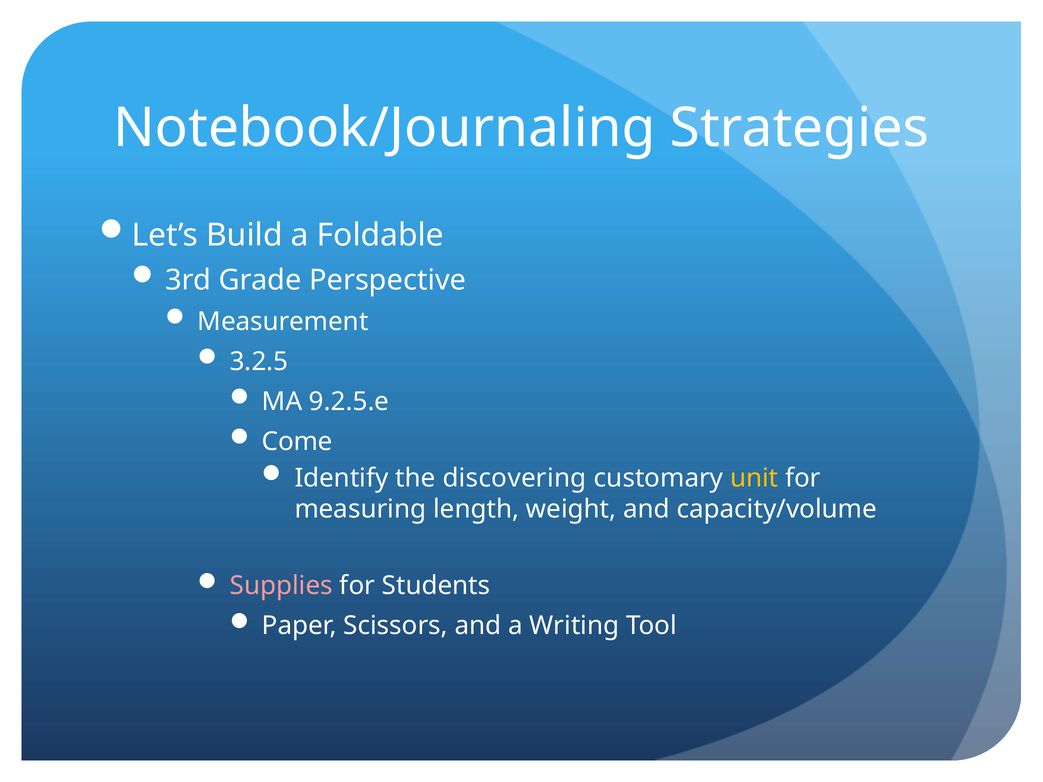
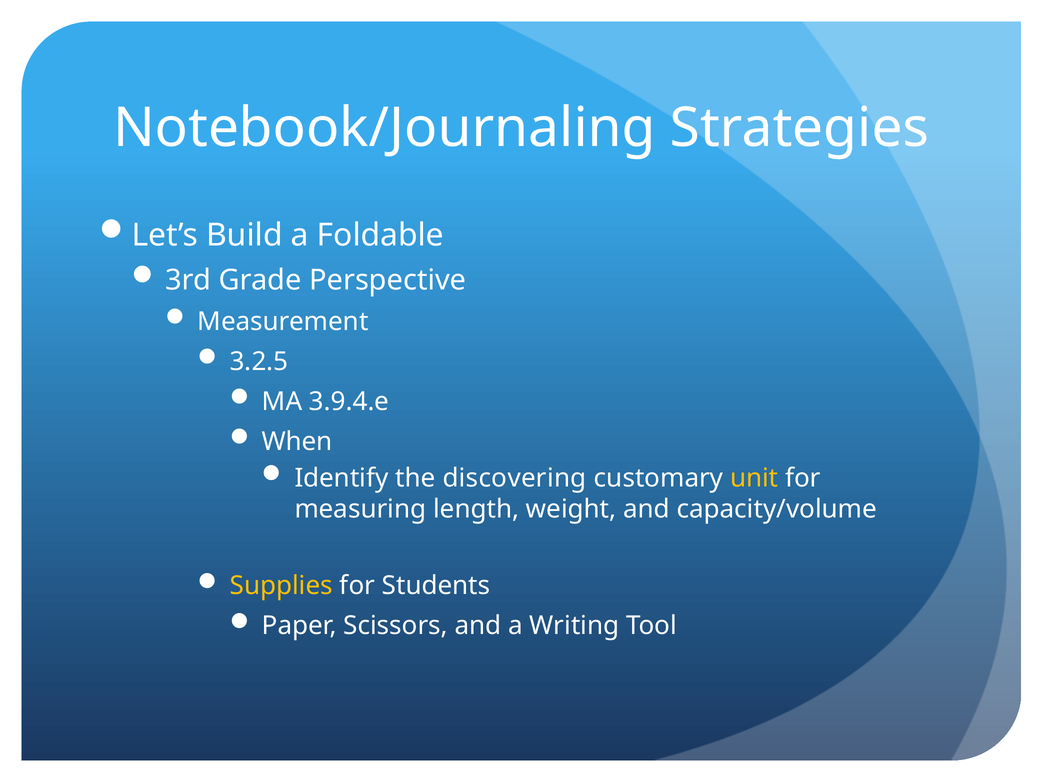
9.2.5.e: 9.2.5.e -> 3.9.4.e
Come: Come -> When
Supplies colour: pink -> yellow
